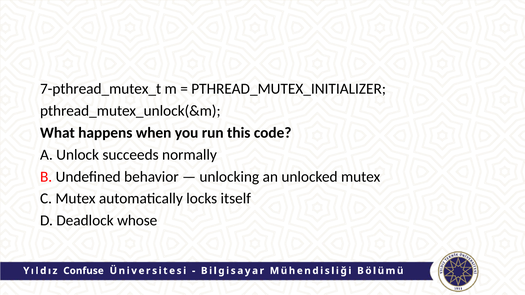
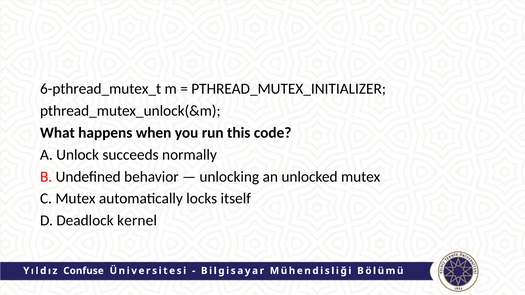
7-pthread_mutex_t: 7-pthread_mutex_t -> 6-pthread_mutex_t
whose: whose -> kernel
